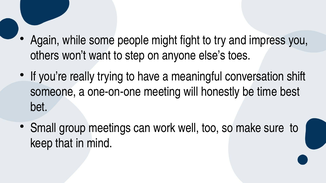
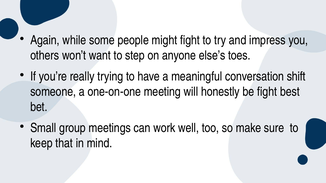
be time: time -> fight
